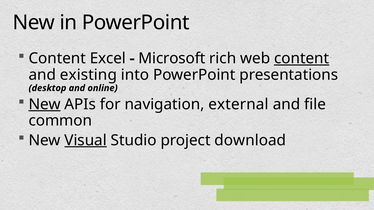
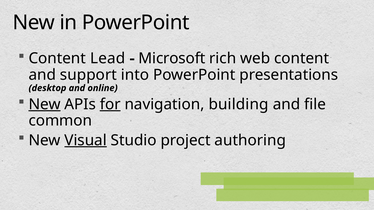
Excel: Excel -> Lead
content at (302, 58) underline: present -> none
existing: existing -> support
for underline: none -> present
external: external -> building
download: download -> authoring
